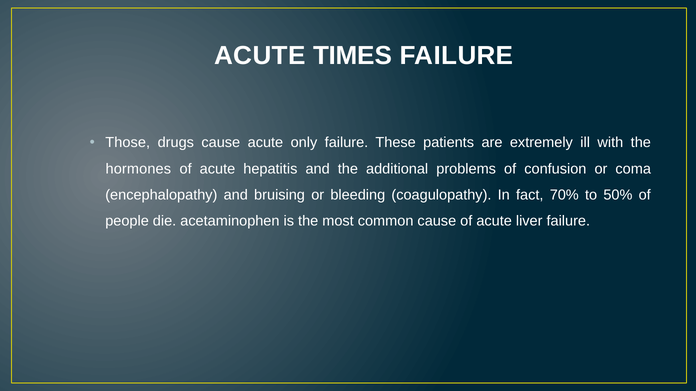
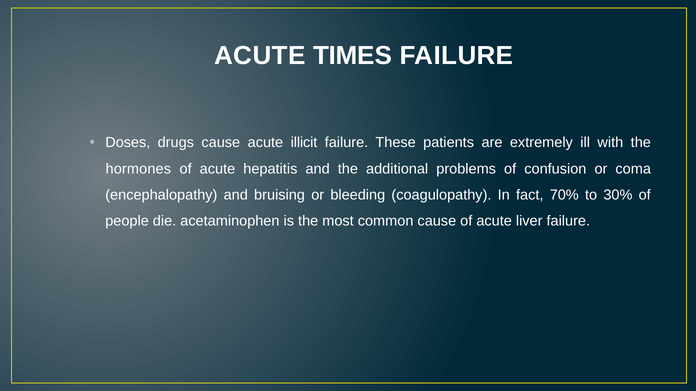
Those: Those -> Doses
only: only -> illicit
50%: 50% -> 30%
